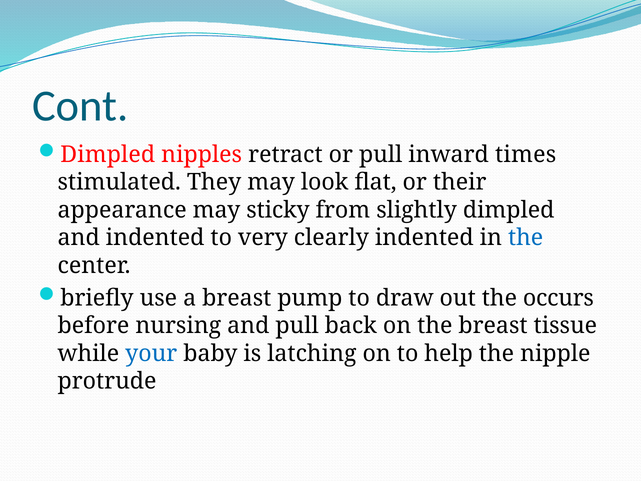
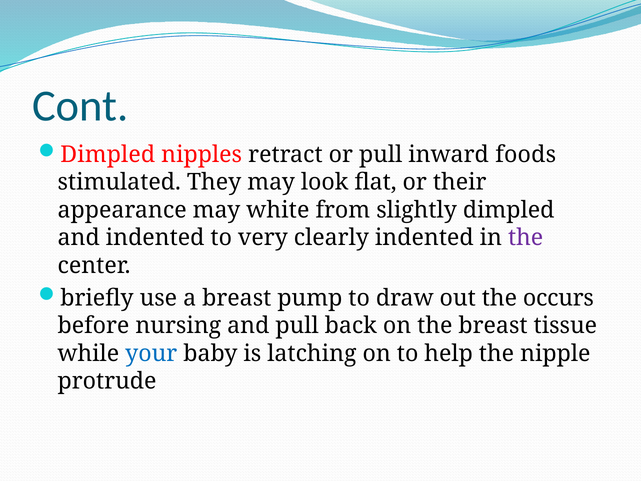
times: times -> foods
sticky: sticky -> white
the at (526, 238) colour: blue -> purple
